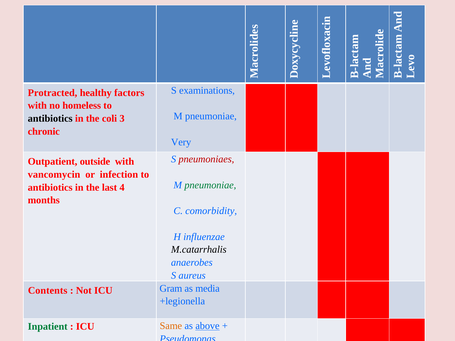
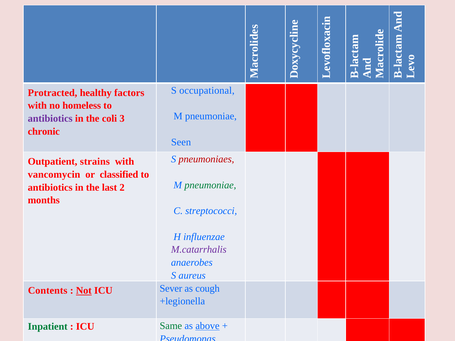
examinations: examinations -> occupational
antibiotics at (50, 119) colour: black -> purple
Very: Very -> Seen
outside: outside -> strains
infection: infection -> classified
4: 4 -> 2
comorbidity: comorbidity -> streptococci
M.catarrhalis colour: black -> purple
Not underline: none -> present
Gram: Gram -> Sever
media: media -> cough
Same colour: orange -> green
